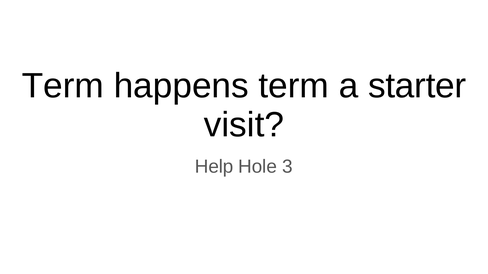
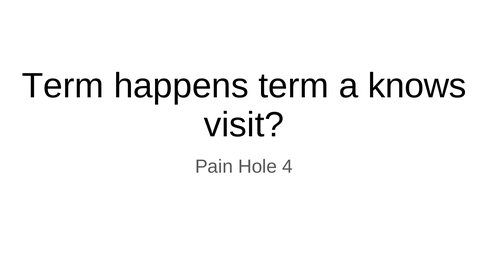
starter: starter -> knows
Help: Help -> Pain
3: 3 -> 4
